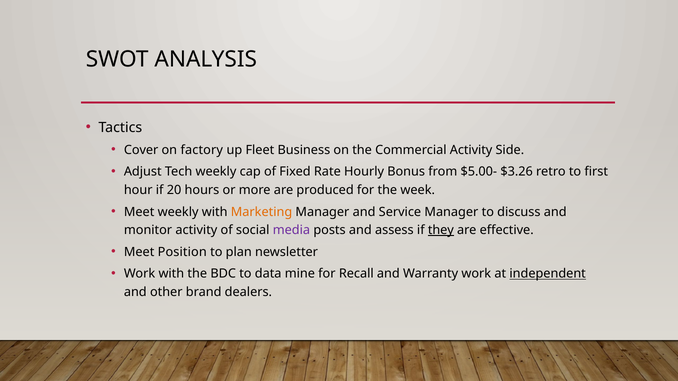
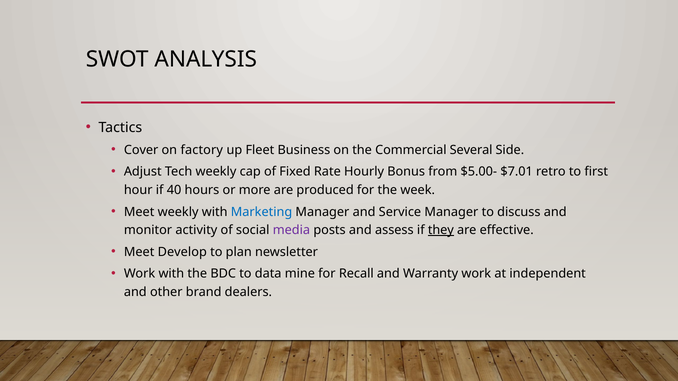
Commercial Activity: Activity -> Several
$3.26: $3.26 -> $7.01
20: 20 -> 40
Marketing colour: orange -> blue
Position: Position -> Develop
independent underline: present -> none
